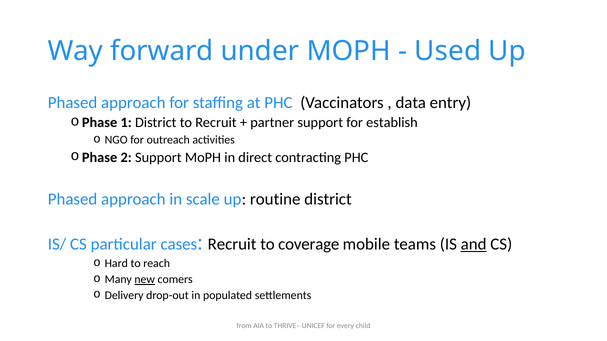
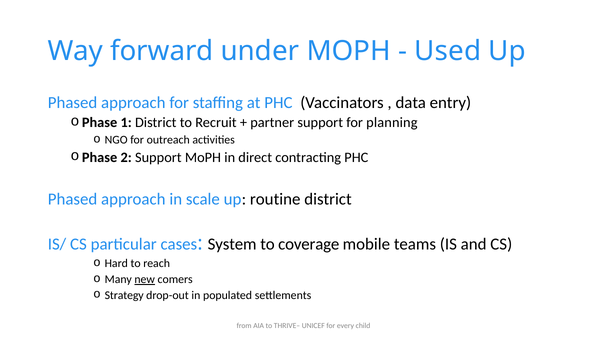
establish: establish -> planning
cases Recruit: Recruit -> System
and underline: present -> none
Delivery: Delivery -> Strategy
